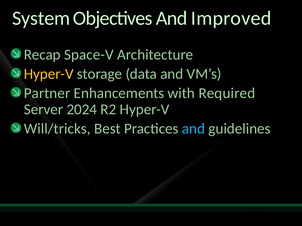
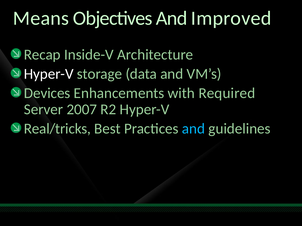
System: System -> Means
Space-V: Space-V -> Inside-V
Hyper-V at (49, 74) colour: yellow -> white
Partner: Partner -> Devices
2024: 2024 -> 2007
Will/tricks: Will/tricks -> Real/tricks
